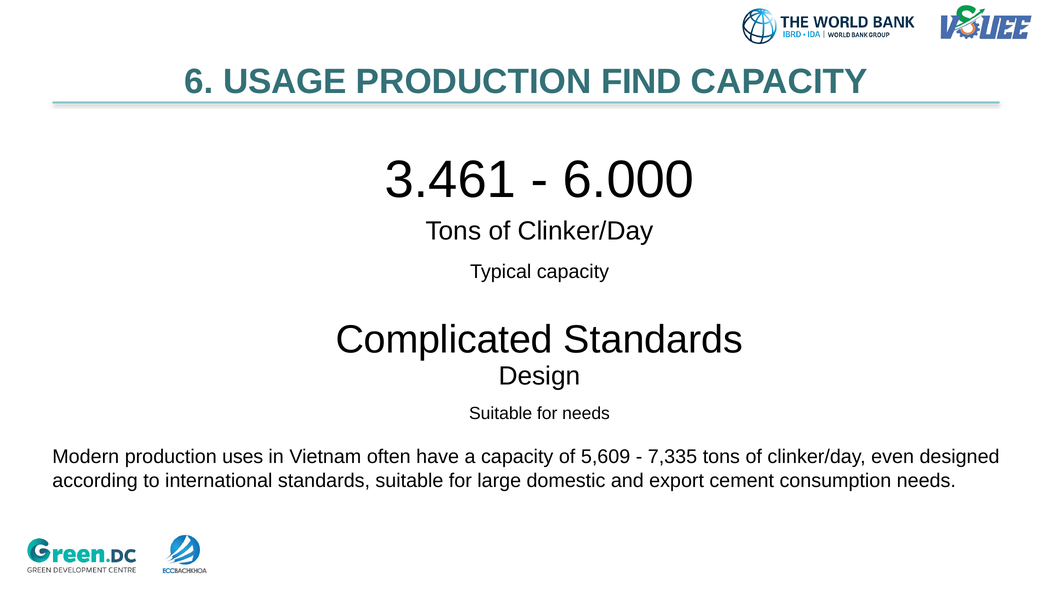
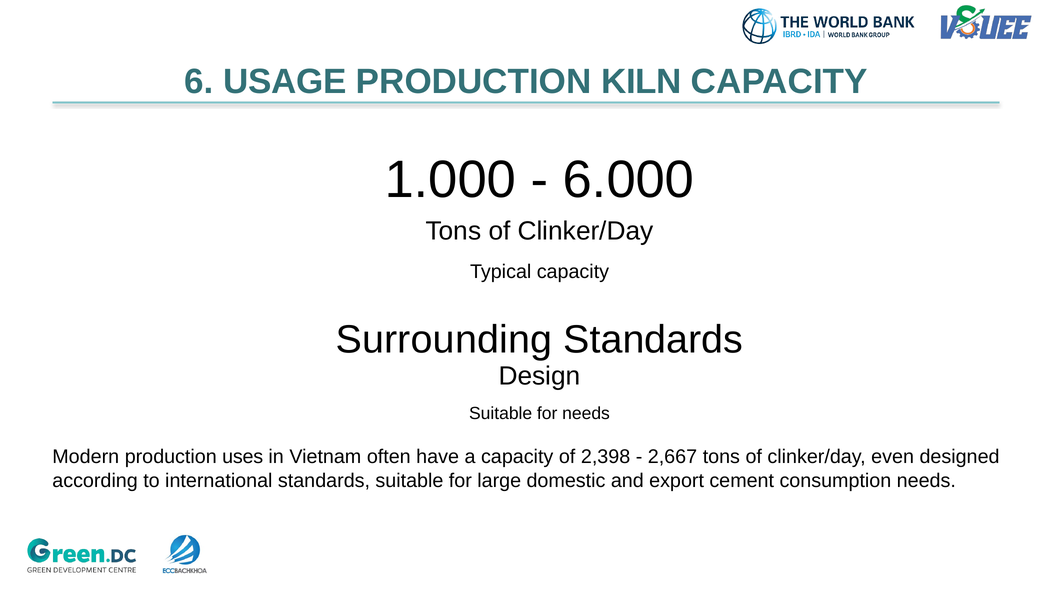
FIND: FIND -> KILN
3.461: 3.461 -> 1.000
Complicated: Complicated -> Surrounding
5,609: 5,609 -> 2,398
7,335: 7,335 -> 2,667
